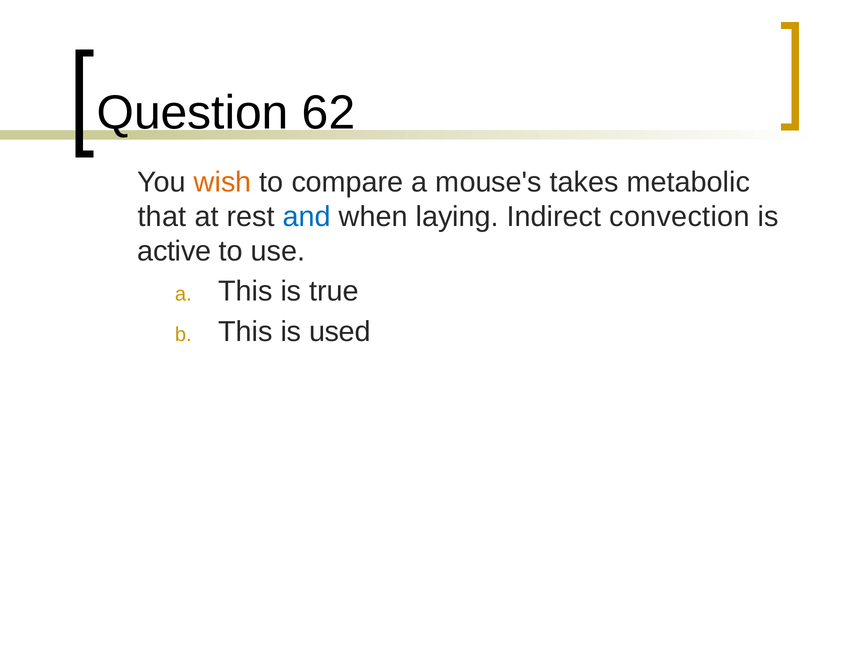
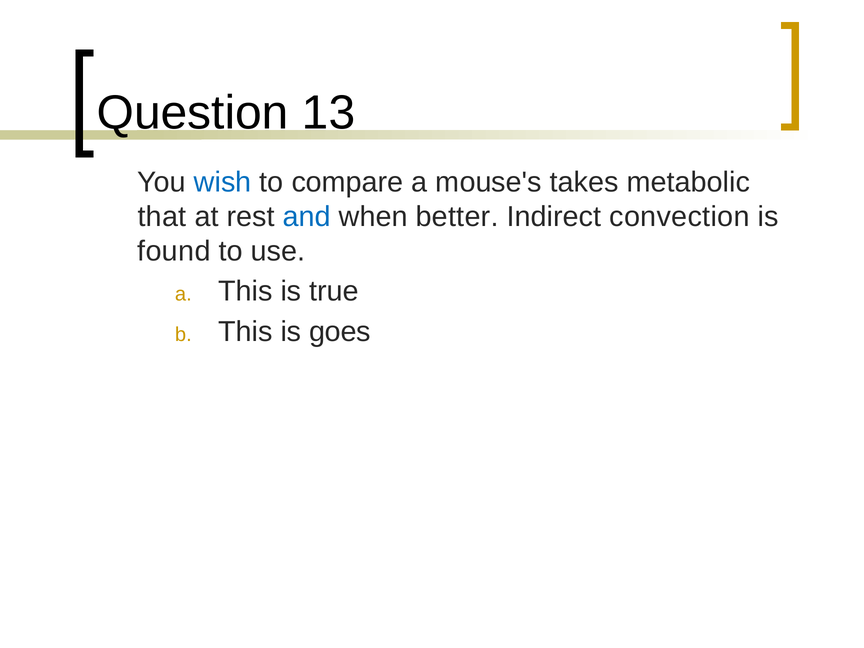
62: 62 -> 13
wish colour: orange -> blue
laying: laying -> better
active: active -> found
used: used -> goes
